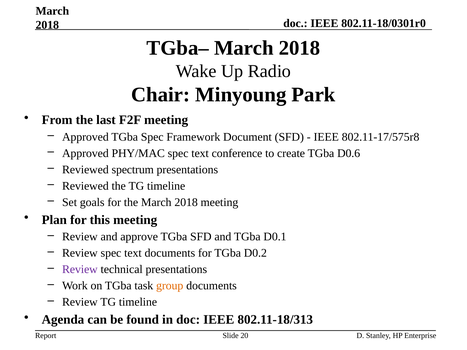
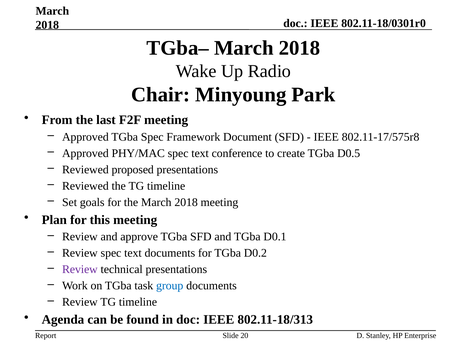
D0.6: D0.6 -> D0.5
spectrum: spectrum -> proposed
group colour: orange -> blue
